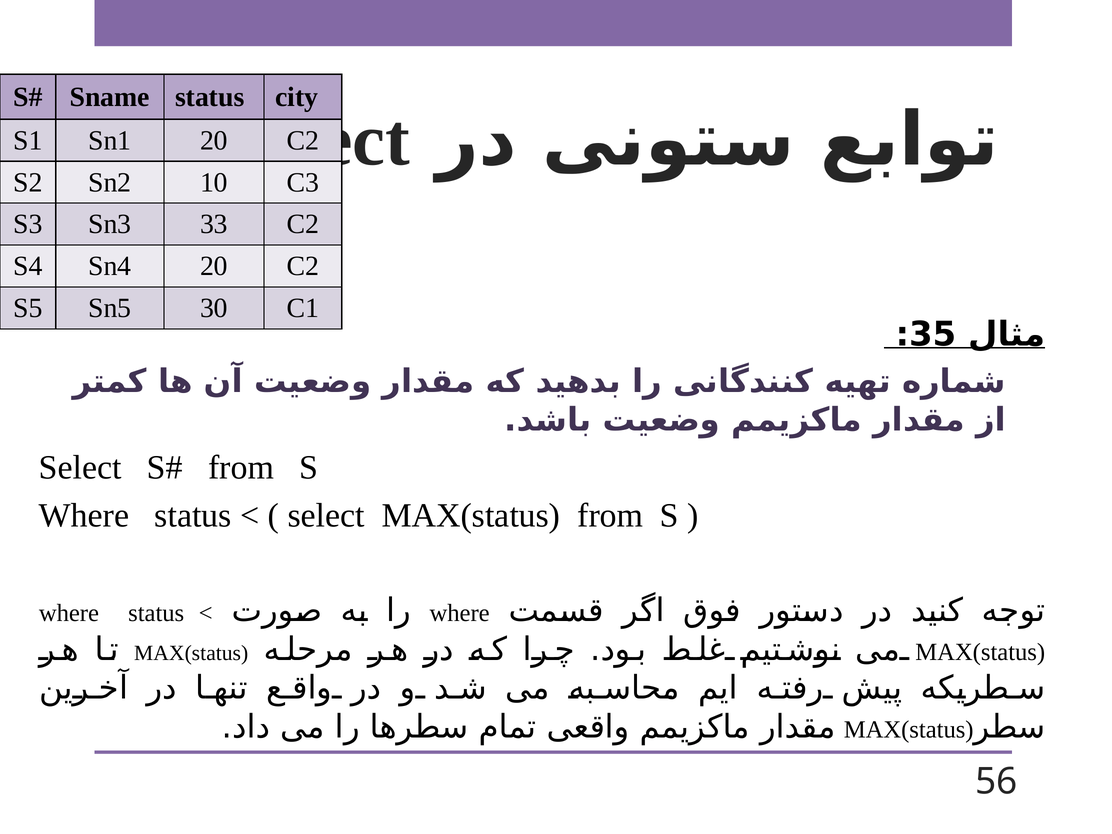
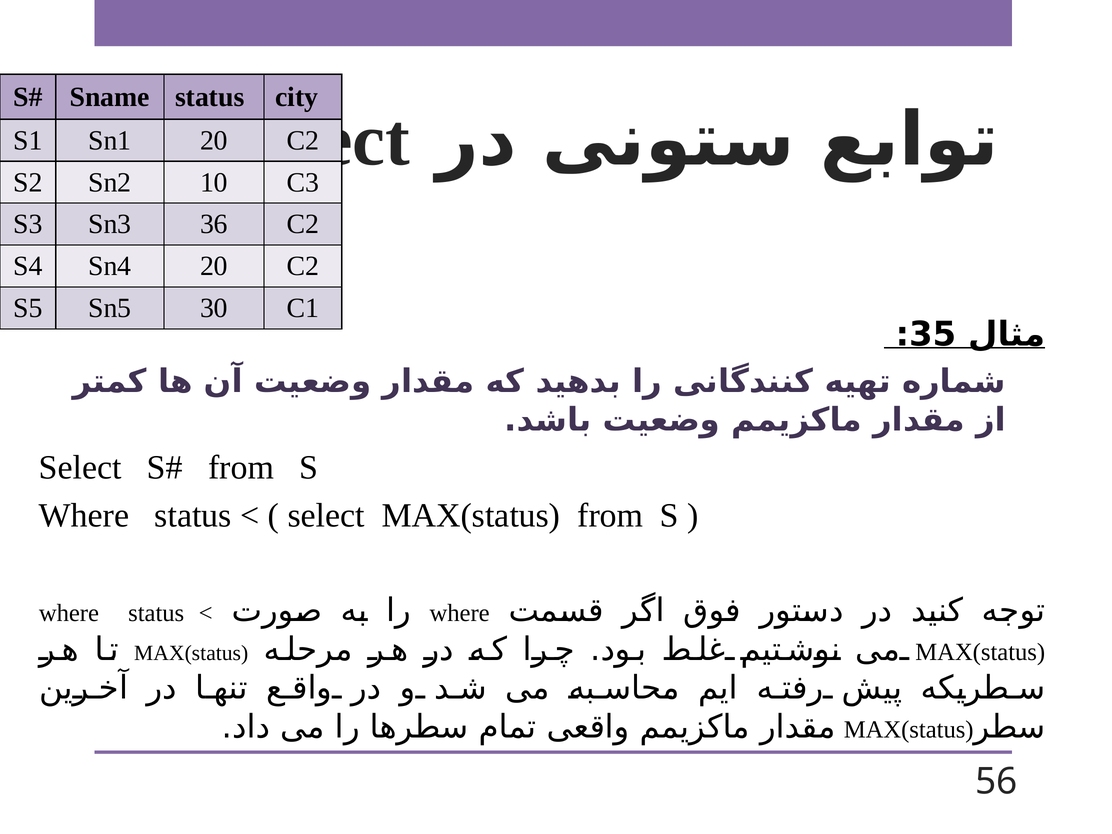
33: 33 -> 36
